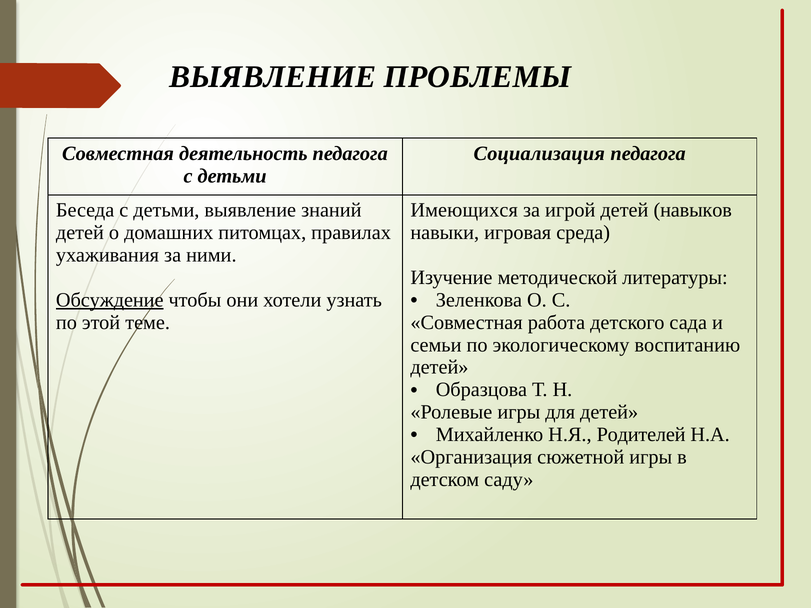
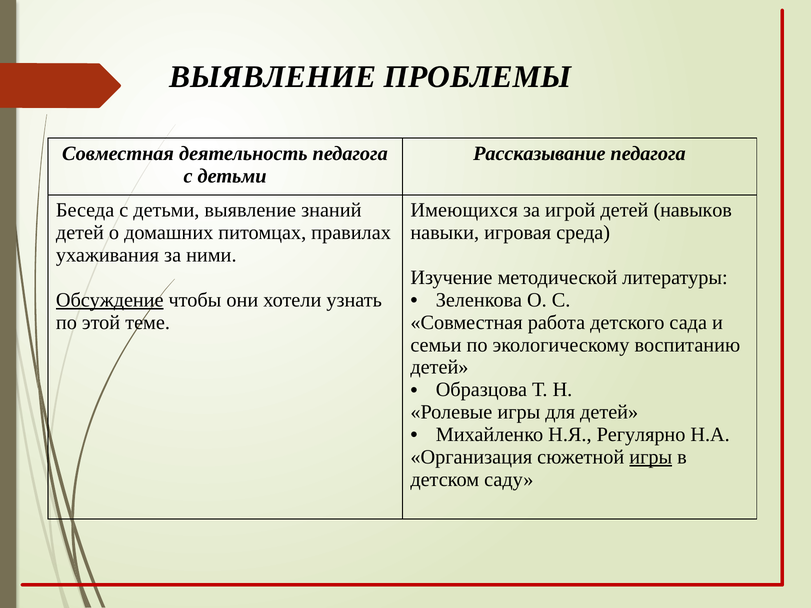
Социализация: Социализация -> Рассказывание
Родителей: Родителей -> Регулярно
игры at (651, 457) underline: none -> present
